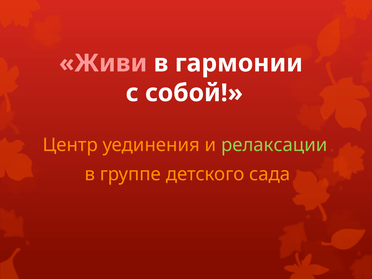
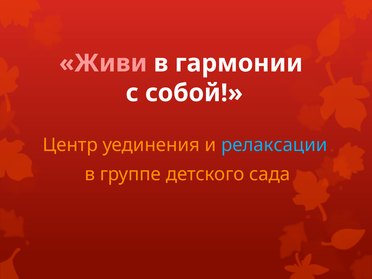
релаксации colour: light green -> light blue
